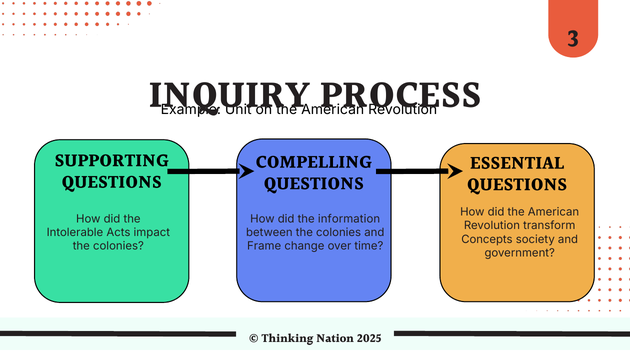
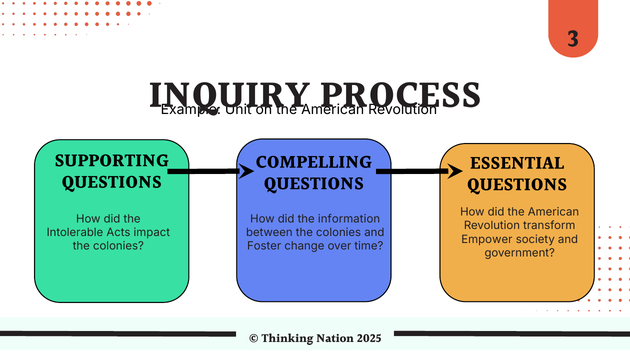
Concepts: Concepts -> Empower
Frame: Frame -> Foster
